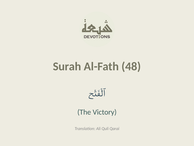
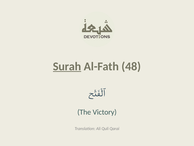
Surah underline: none -> present
